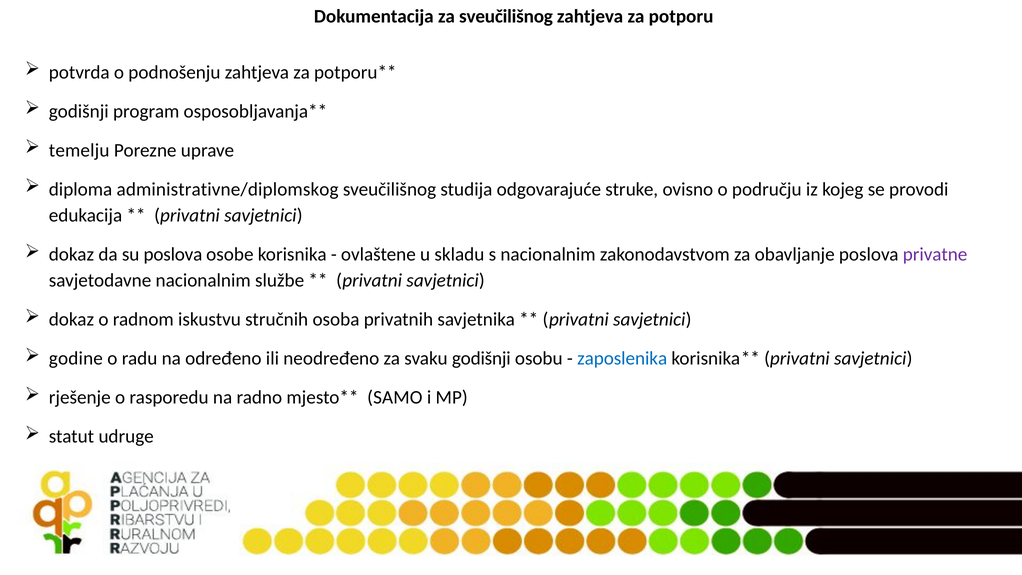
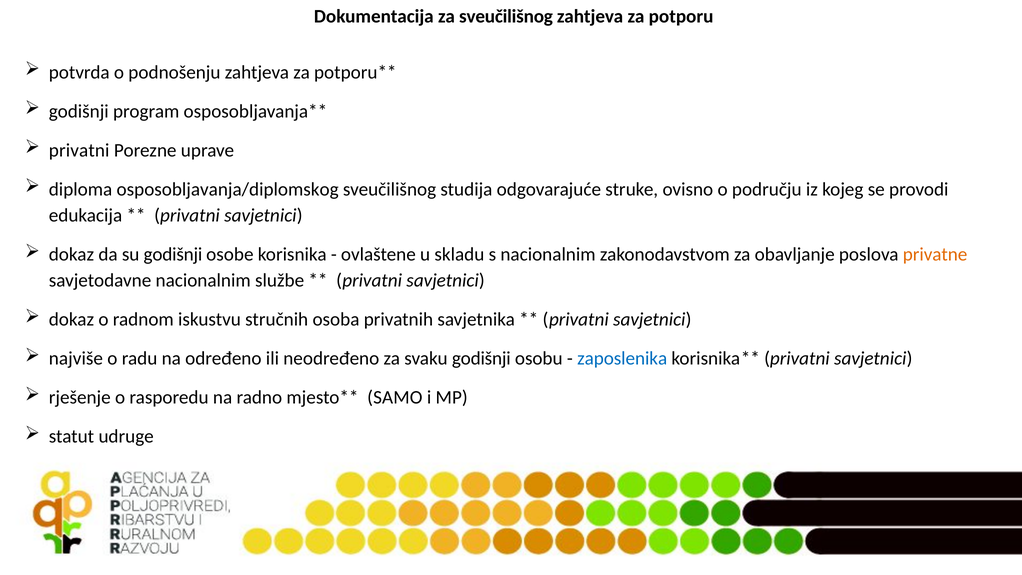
temelju at (79, 150): temelju -> privatni
administrativne/diplomskog: administrativne/diplomskog -> osposobljavanja/diplomskog
su poslova: poslova -> godišnji
privatne colour: purple -> orange
godine: godine -> najviše
